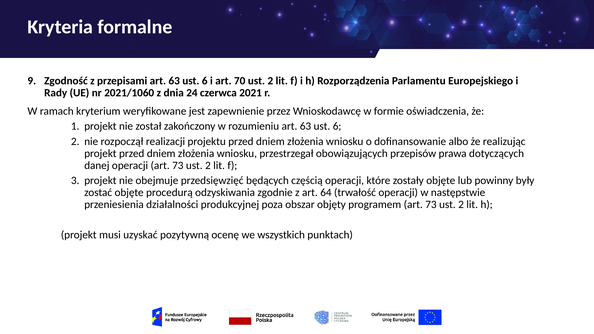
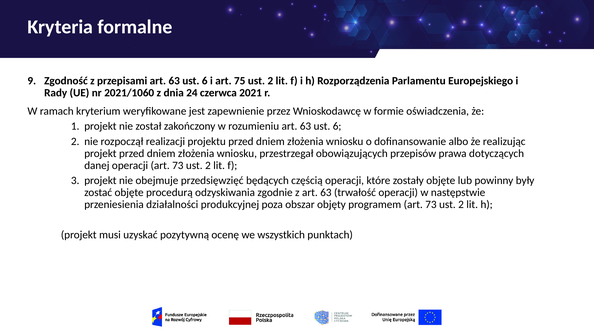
70: 70 -> 75
z art 64: 64 -> 63
